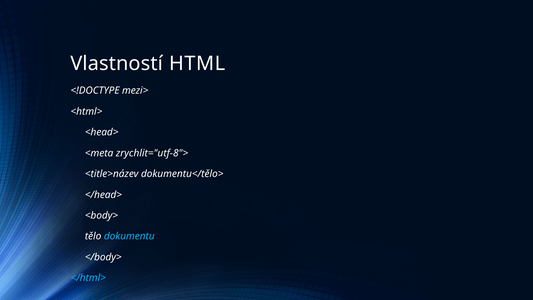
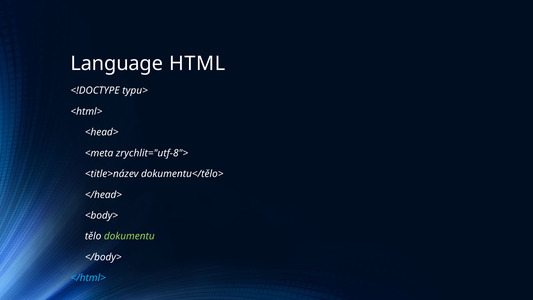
Vlastností: Vlastností -> Language
mezi>: mezi> -> typu>
dokumentu colour: light blue -> light green
